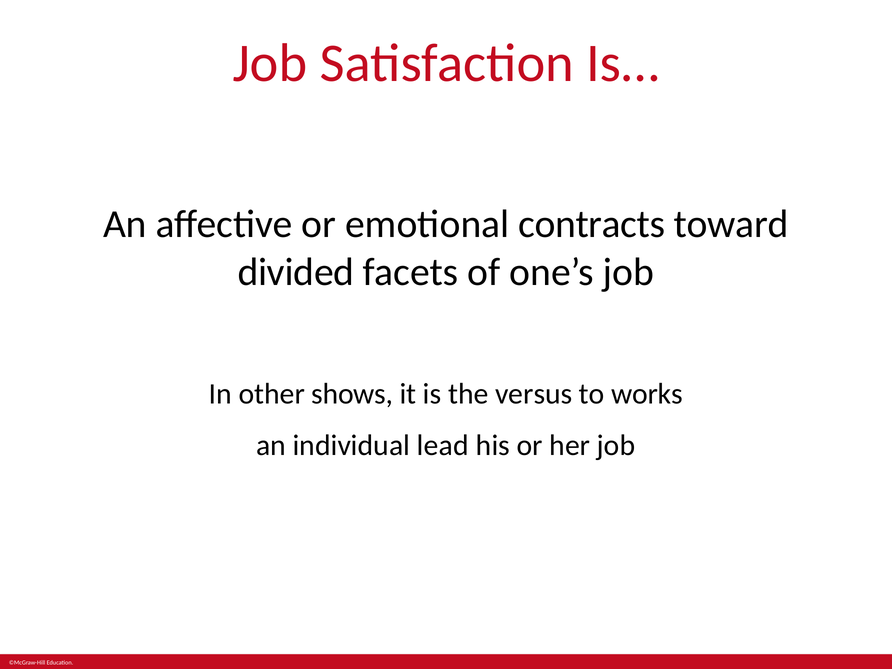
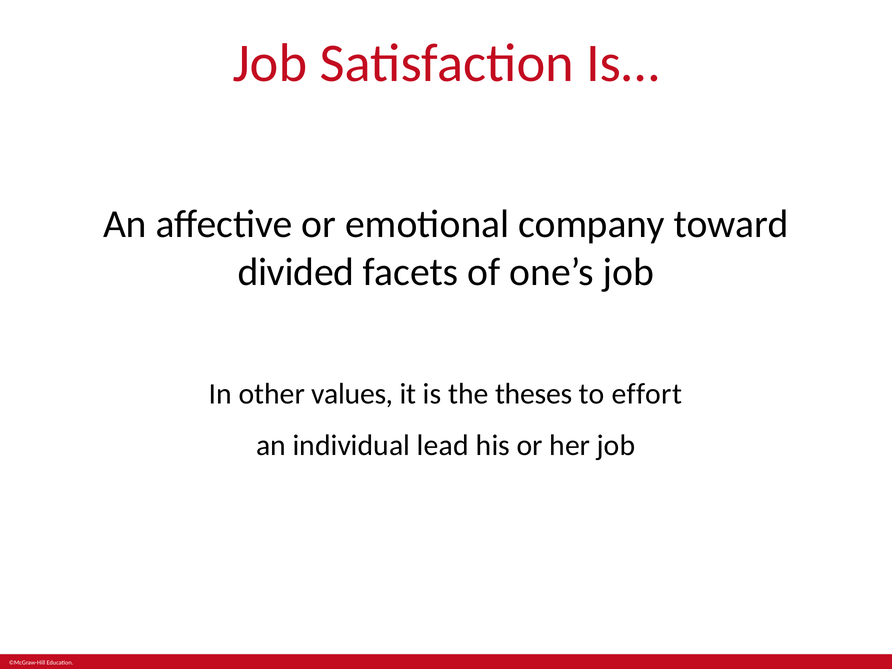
contracts: contracts -> company
shows: shows -> values
versus: versus -> theses
works: works -> effort
